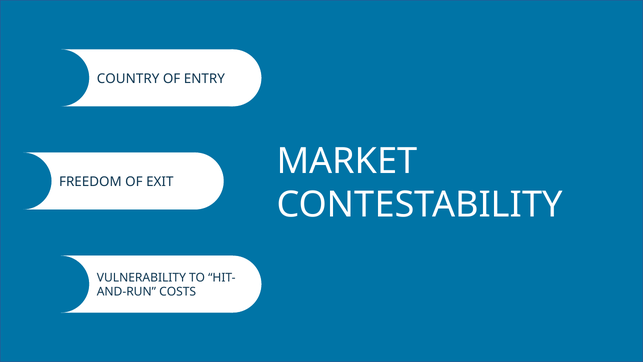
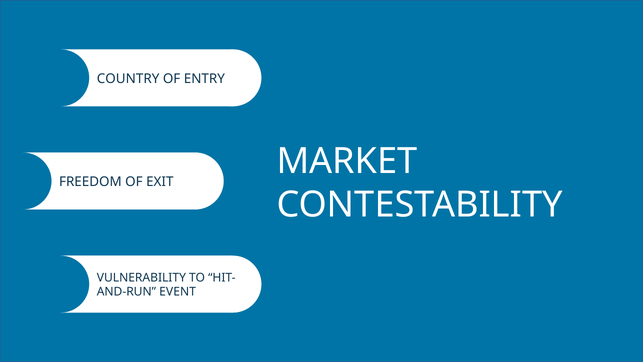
COSTS: COSTS -> EVENT
